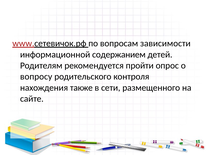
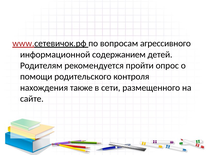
зависимости: зависимости -> агрессивного
вопросу: вопросу -> помощи
